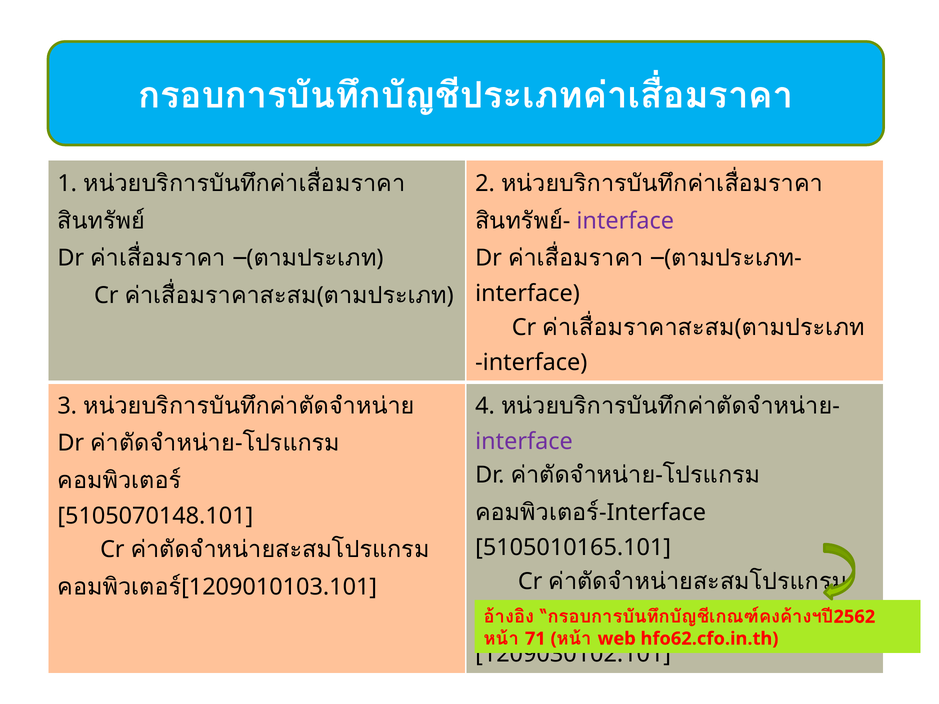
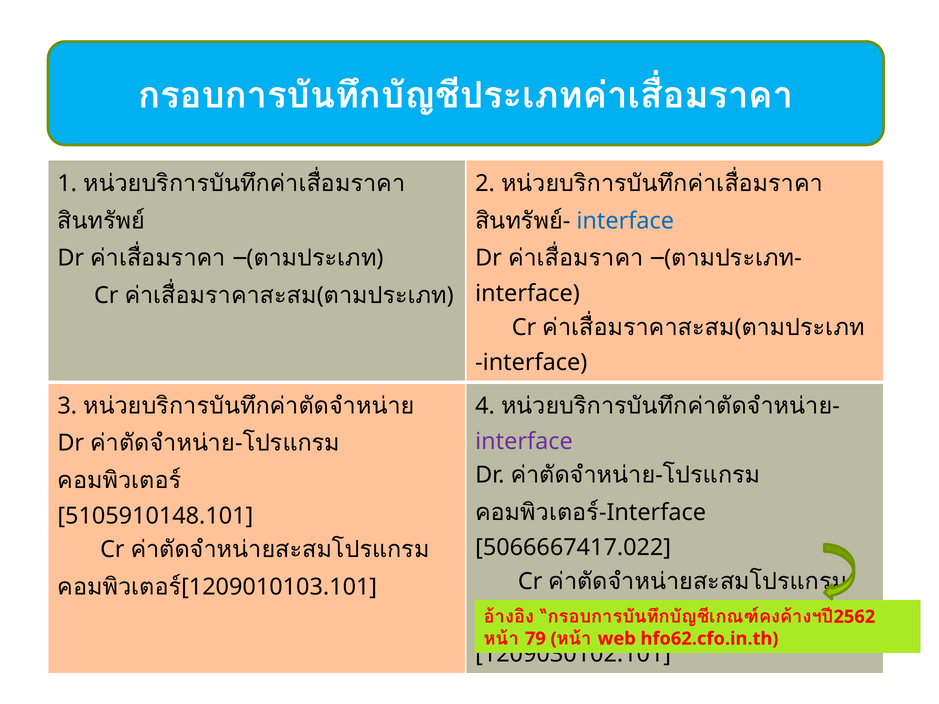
interface at (625, 221) colour: purple -> blue
5105070148.101: 5105070148.101 -> 5105910148.101
5105010165.101: 5105010165.101 -> 5066667417.022
71: 71 -> 79
